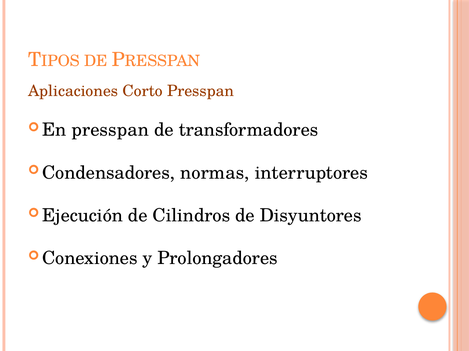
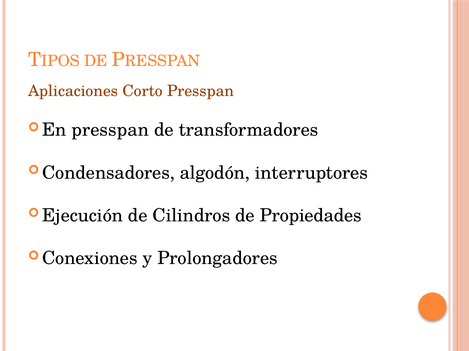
normas: normas -> algodón
Disyuntores: Disyuntores -> Propiedades
